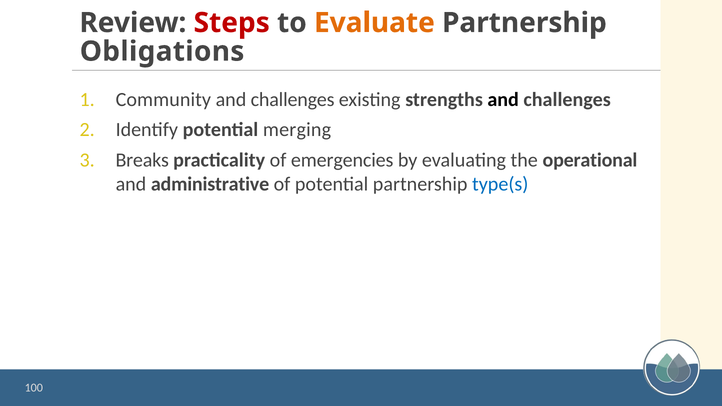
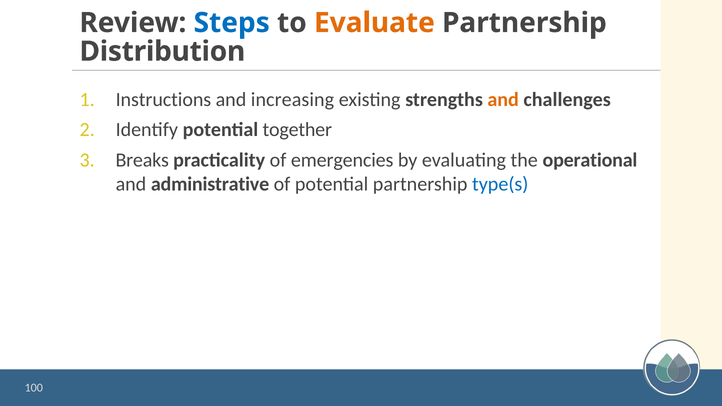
Steps colour: red -> blue
Obligations: Obligations -> Distribution
Community: Community -> Instructions
challenges at (293, 100): challenges -> increasing
and at (503, 100) colour: black -> orange
merging: merging -> together
